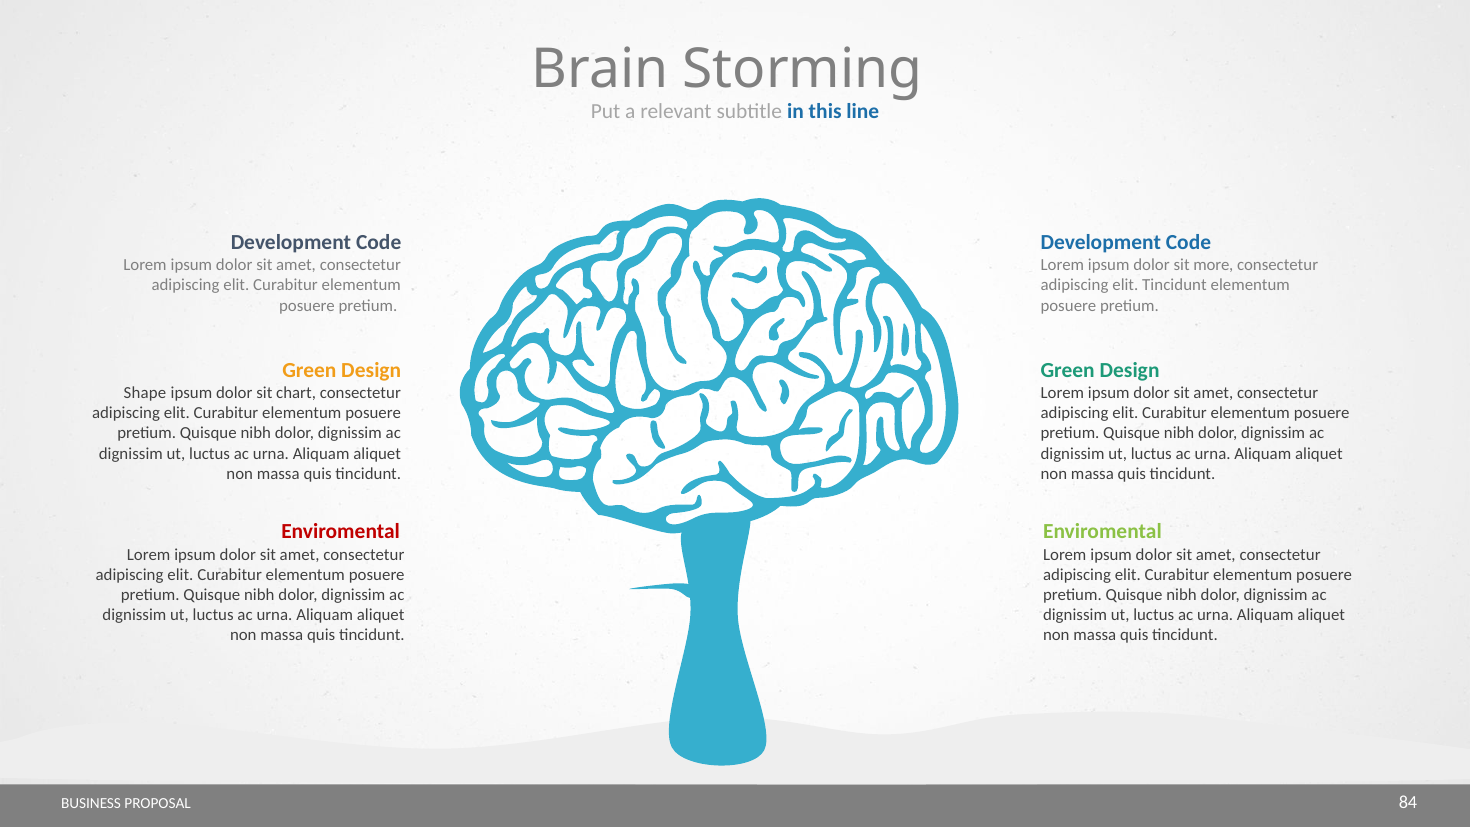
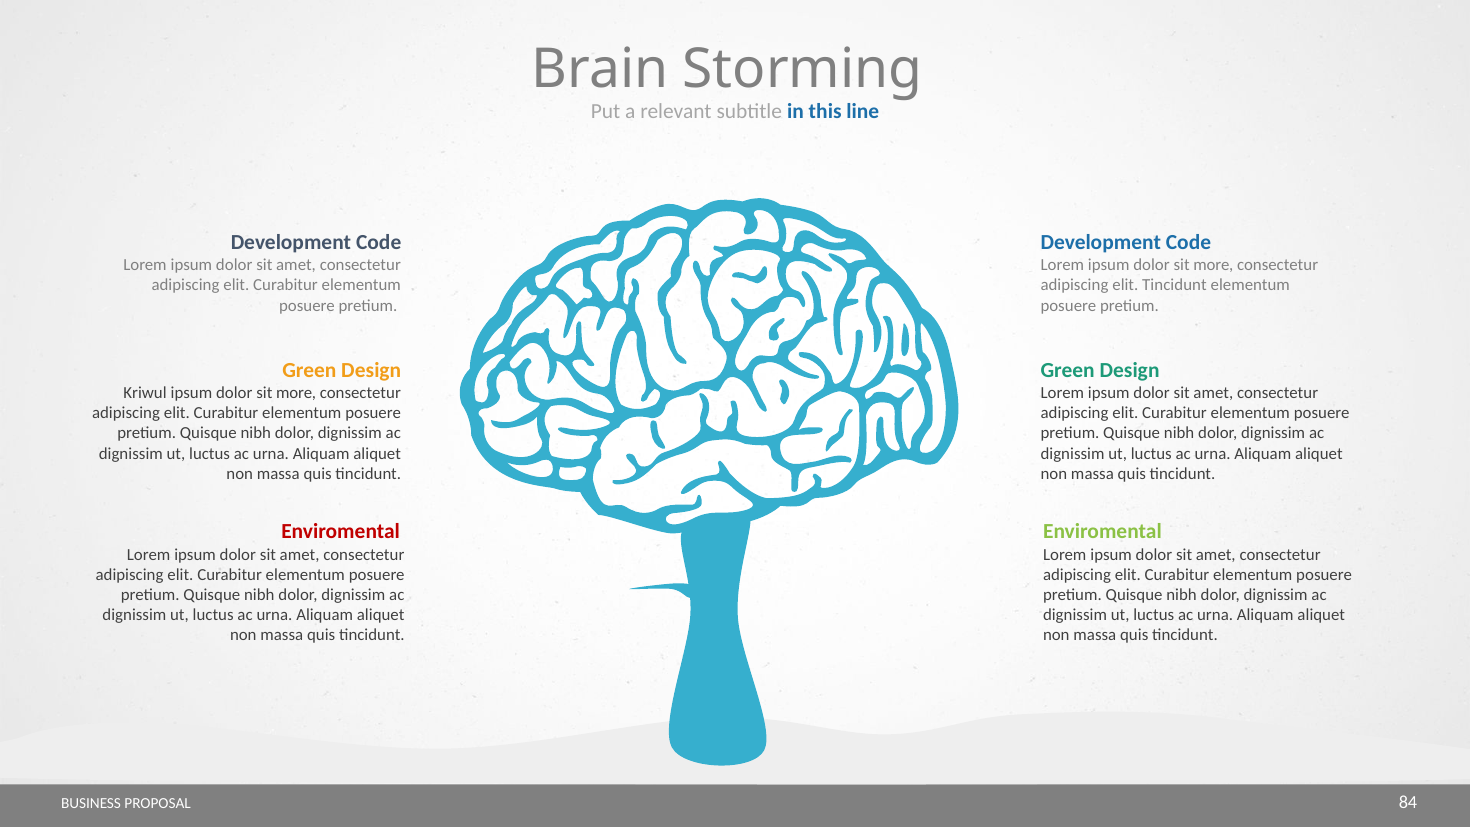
Shape: Shape -> Kriwul
chart at (296, 393): chart -> more
